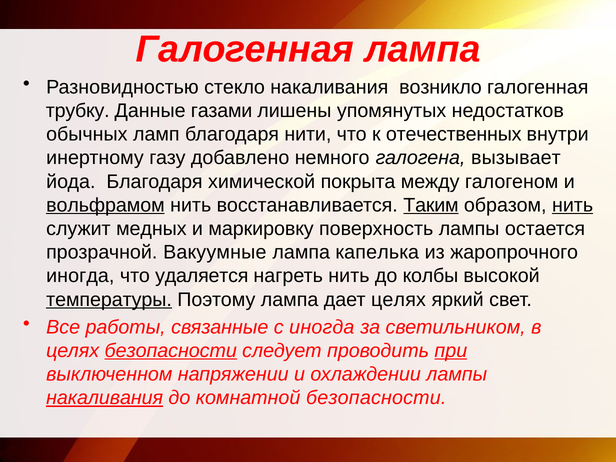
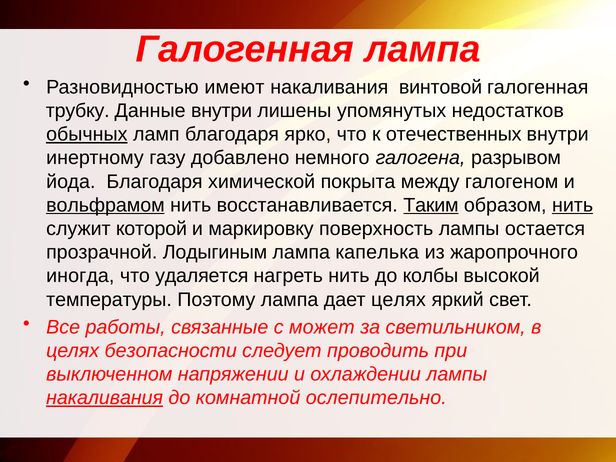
стекло: стекло -> имеют
возникло: возникло -> винтовой
Данные газами: газами -> внутри
обычных underline: none -> present
нити: нити -> ярко
вызывает: вызывает -> разрывом
медных: медных -> которой
Вакуумные: Вакуумные -> Лодыгиным
температуры underline: present -> none
с иногда: иногда -> может
безопасности at (171, 351) underline: present -> none
при underline: present -> none
комнатной безопасности: безопасности -> ослепительно
